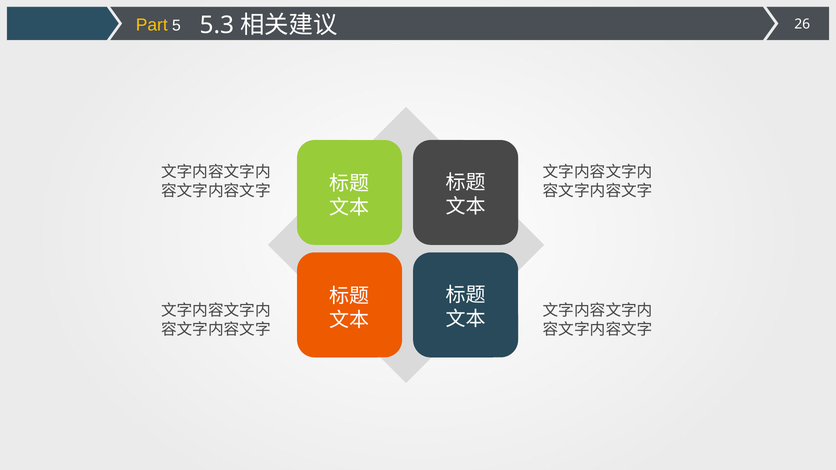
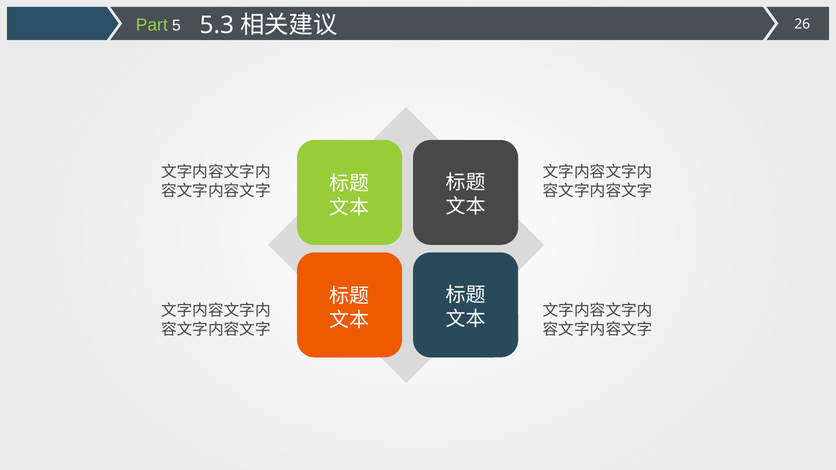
Part colour: yellow -> light green
